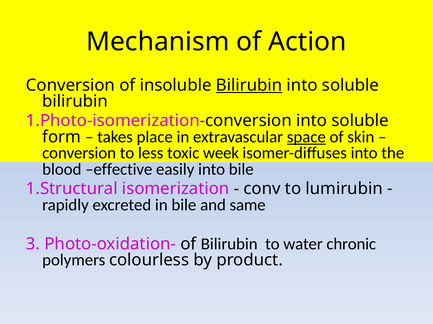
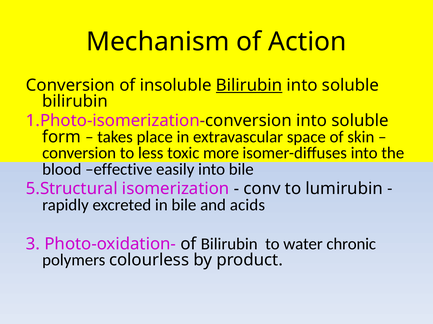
space underline: present -> none
week: week -> more
1.Structural: 1.Structural -> 5.Structural
same: same -> acids
